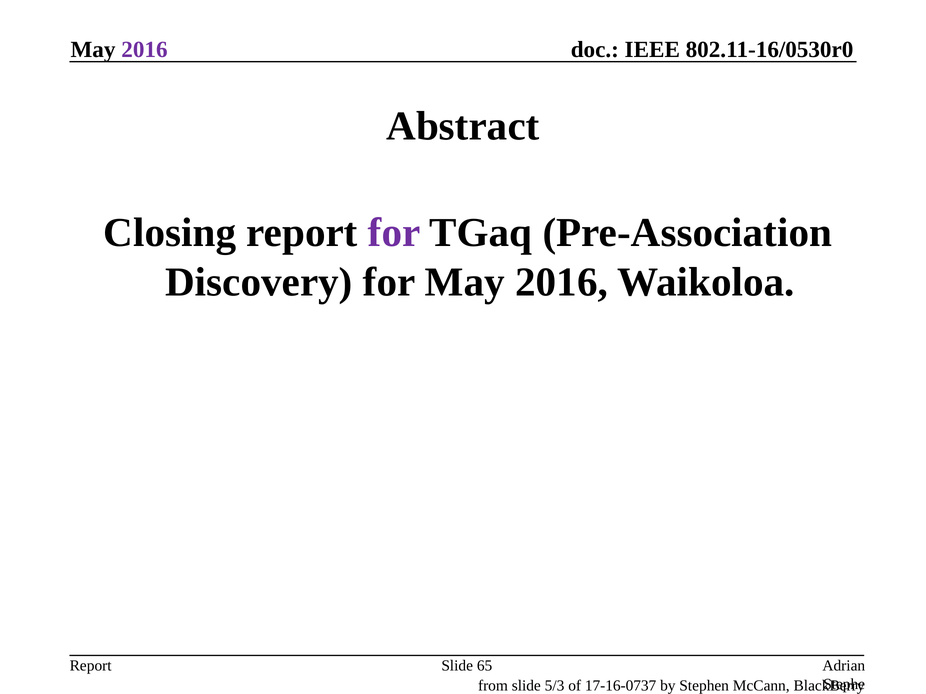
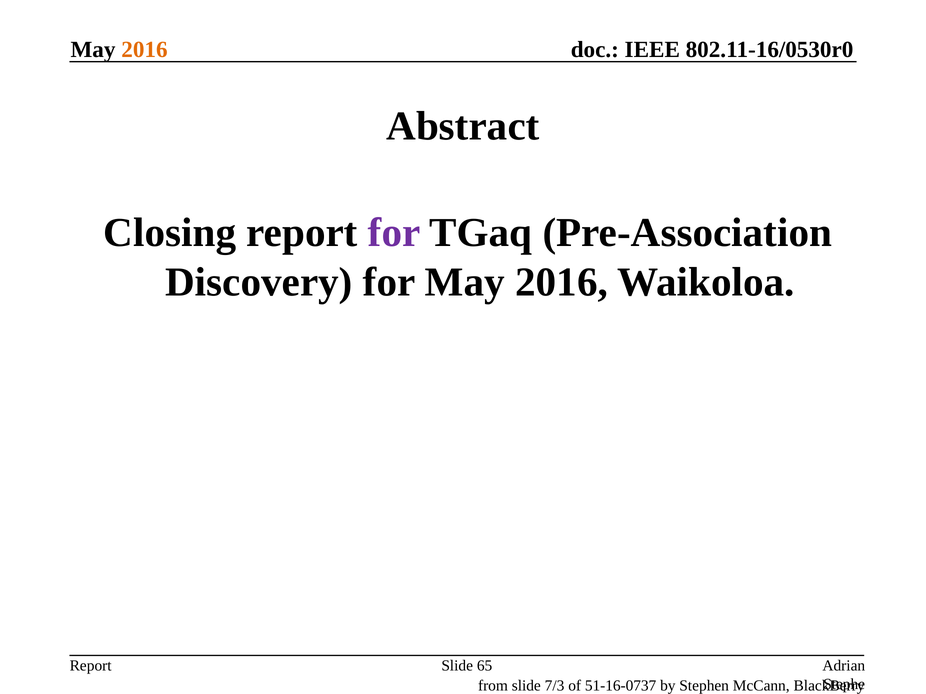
2016 at (144, 49) colour: purple -> orange
5/3: 5/3 -> 7/3
17-16-0737: 17-16-0737 -> 51-16-0737
